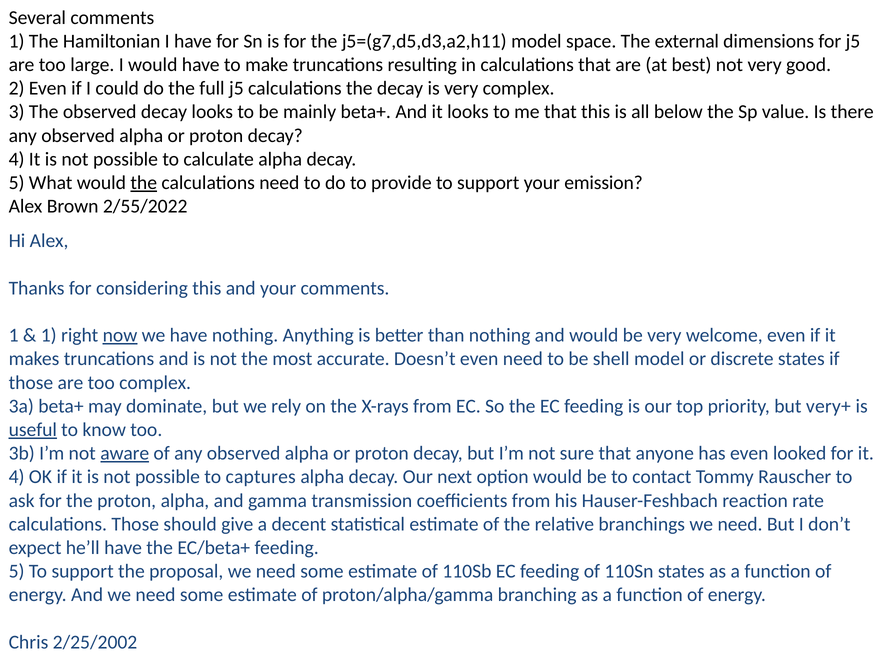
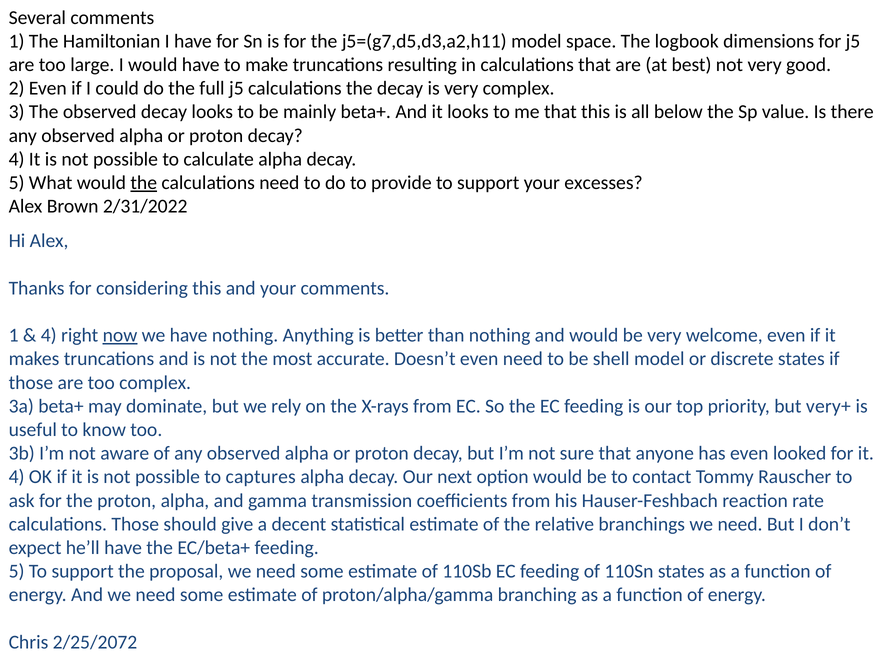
external: external -> logbook
emission: emission -> excesses
2/55/2022: 2/55/2022 -> 2/31/2022
1 at (49, 335): 1 -> 4
useful underline: present -> none
aware underline: present -> none
2/25/2002: 2/25/2002 -> 2/25/2072
